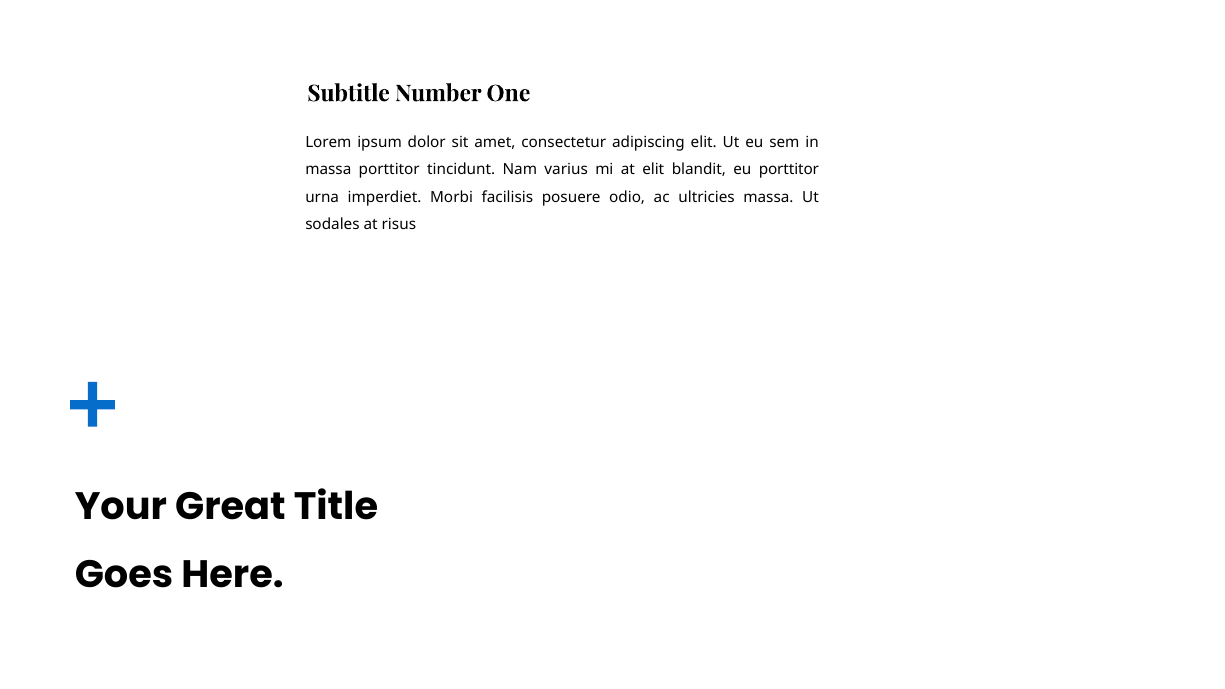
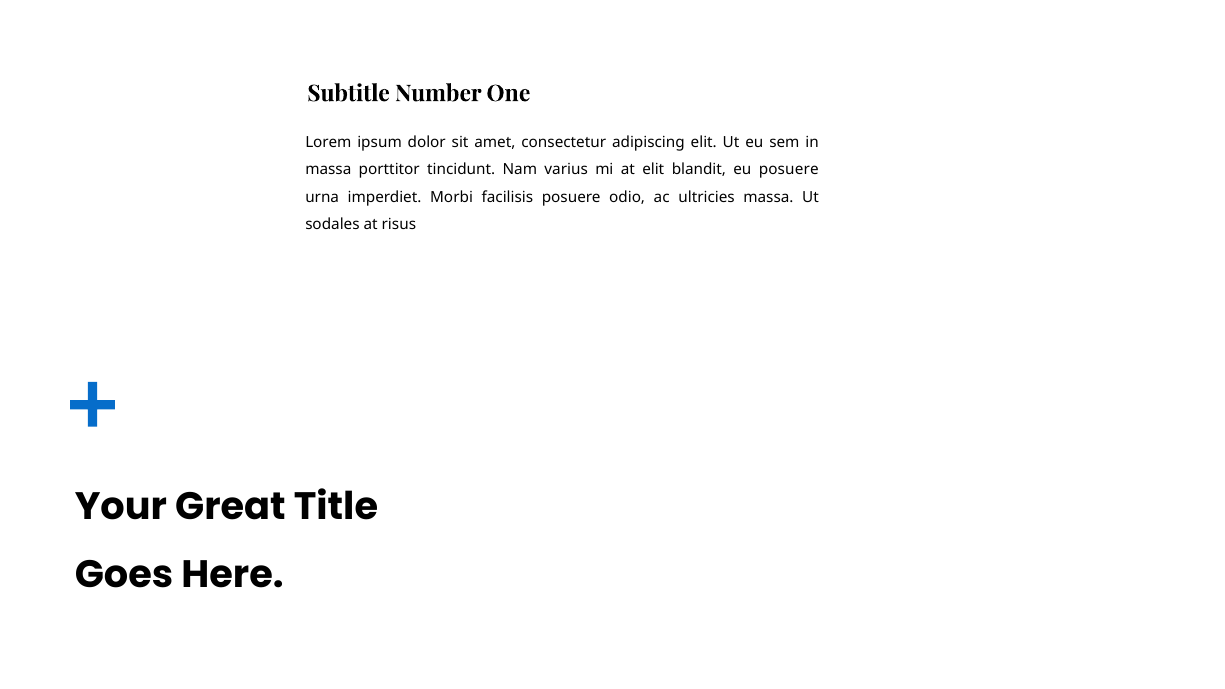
eu porttitor: porttitor -> posuere
